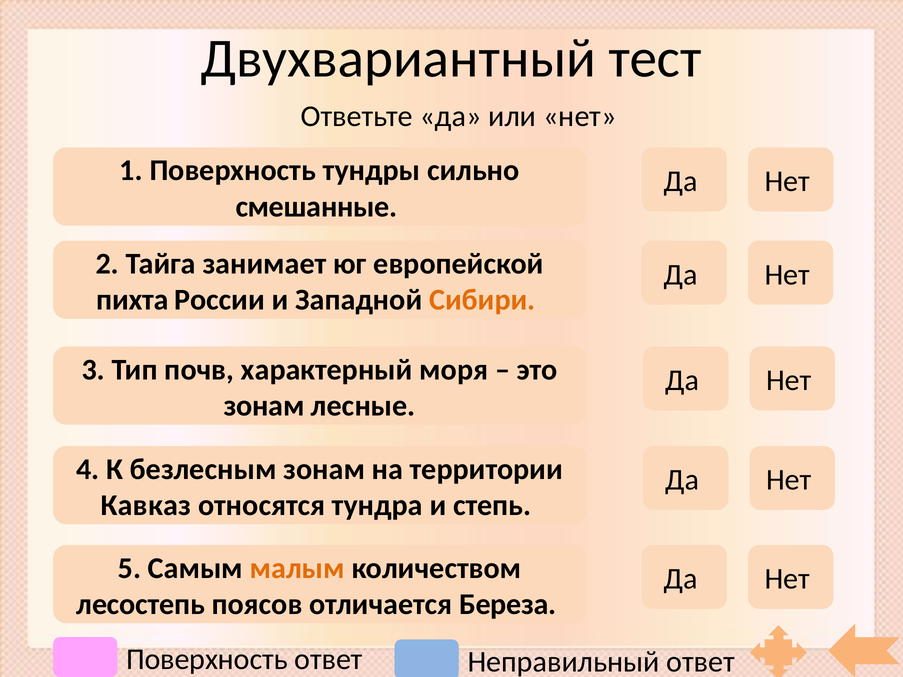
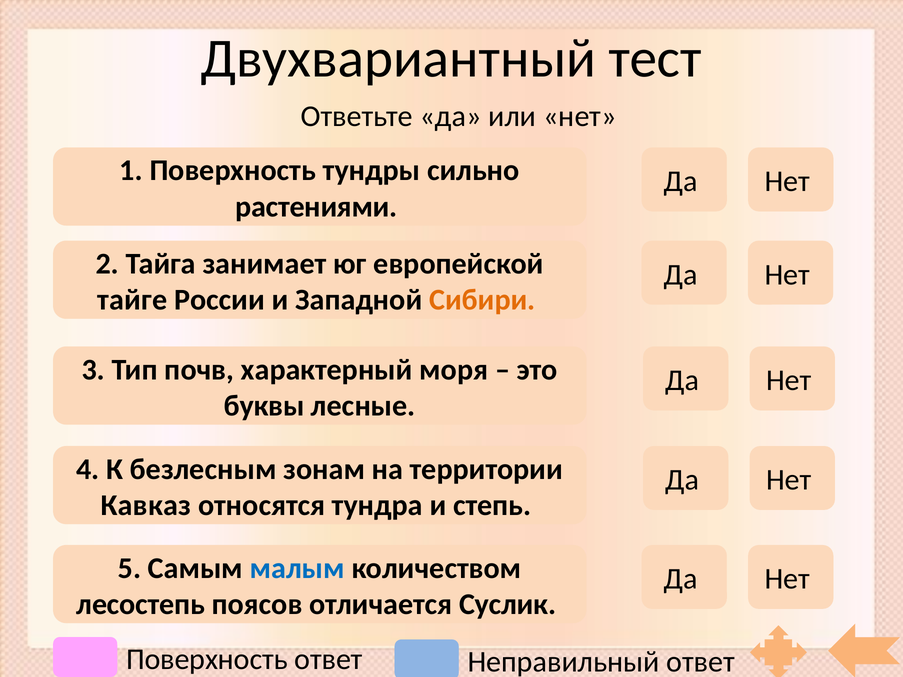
смешанные: смешанные -> растениями
пихта: пихта -> тайге
зонам at (264, 406): зонам -> буквы
малым colour: orange -> blue
Береза: Береза -> Суслик
